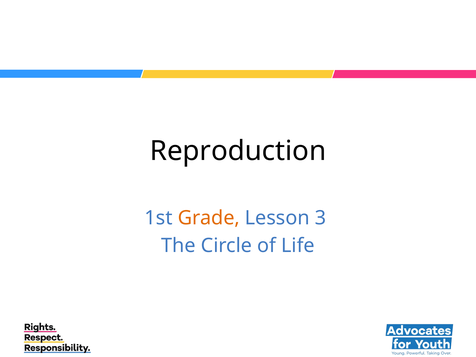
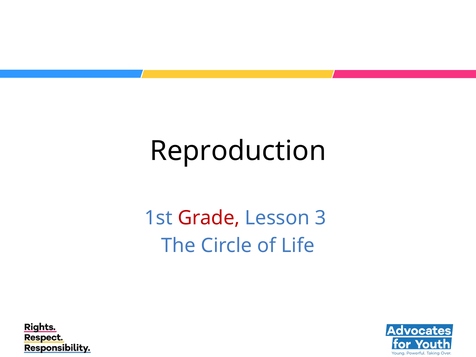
Grade colour: orange -> red
